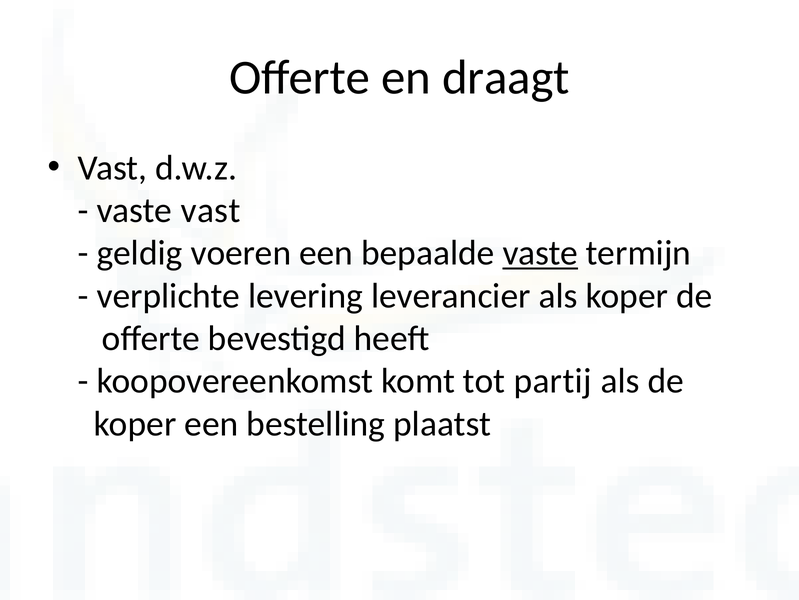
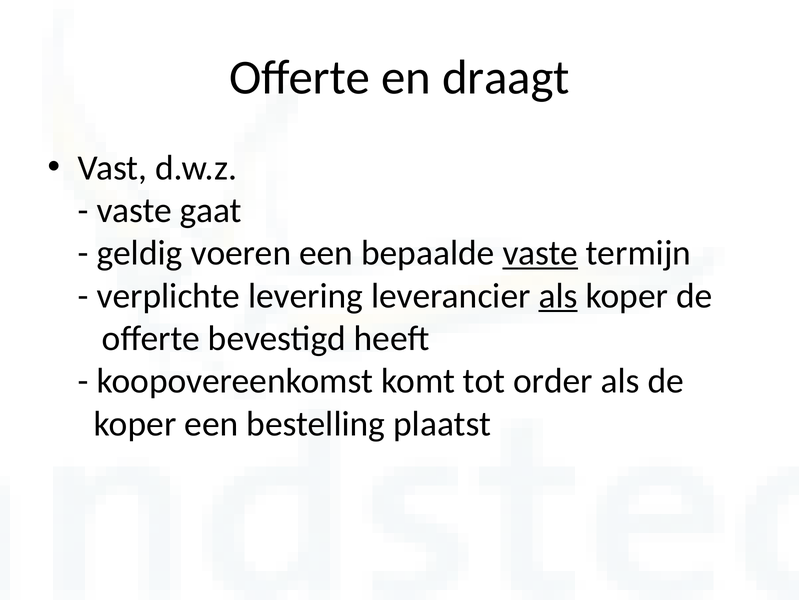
vaste vast: vast -> gaat
als at (558, 295) underline: none -> present
partij: partij -> order
